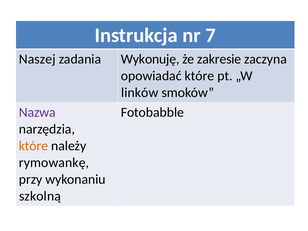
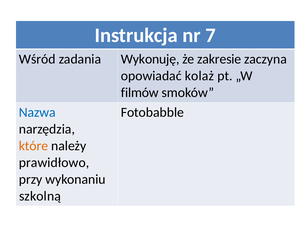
Naszej: Naszej -> Wśród
opowiadać które: które -> kolaż
linków: linków -> filmów
Nazwa colour: purple -> blue
rymowankę: rymowankę -> prawidłowo
